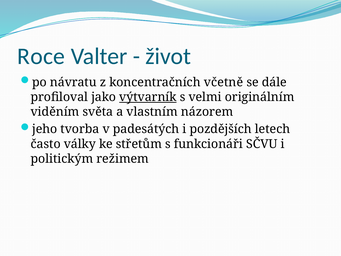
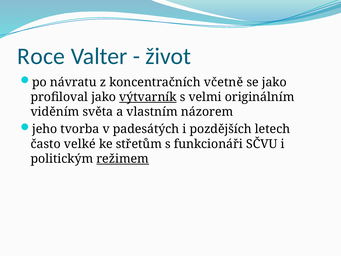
se dále: dále -> jako
války: války -> velké
režimem underline: none -> present
